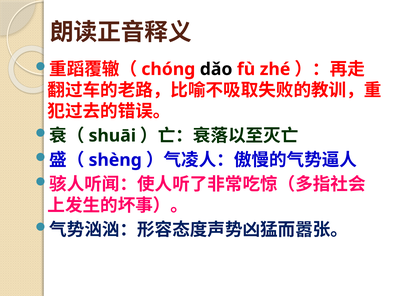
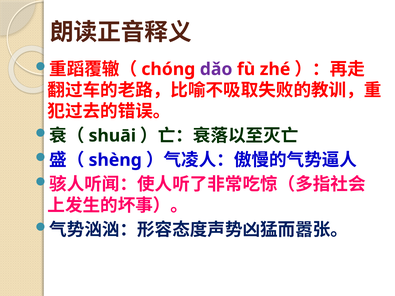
dǎo colour: black -> purple
